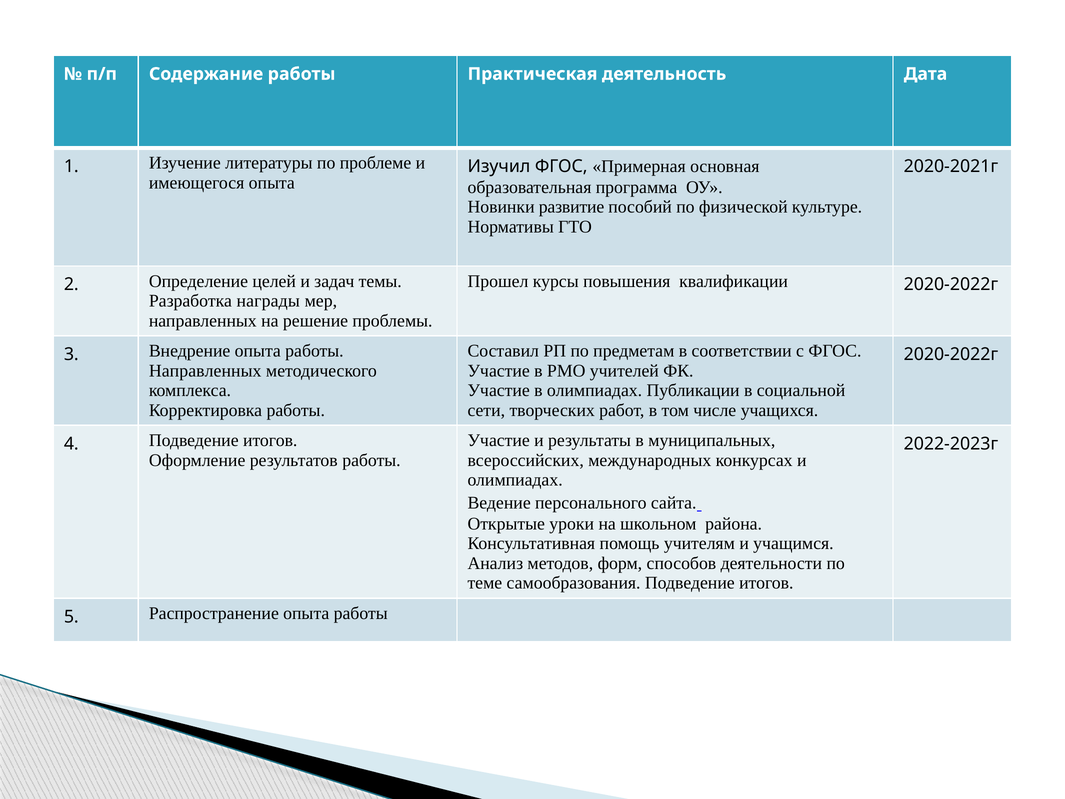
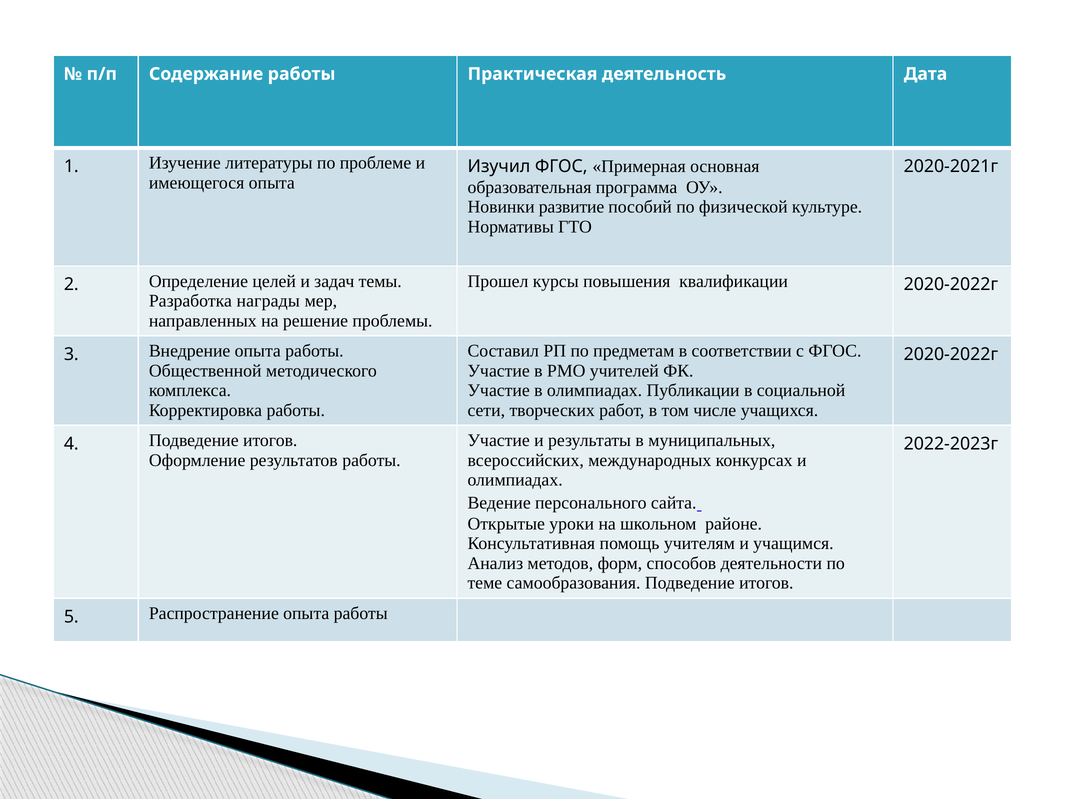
Направленных at (205, 371): Направленных -> Общественной
района: района -> районе
